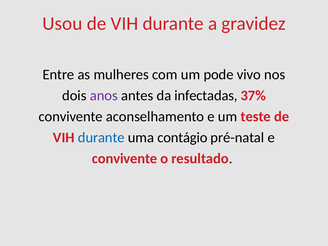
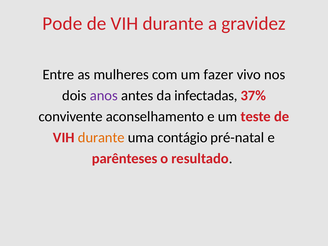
Usou: Usou -> Pode
pode: pode -> fazer
durante at (101, 138) colour: blue -> orange
convivente at (125, 159): convivente -> parênteses
